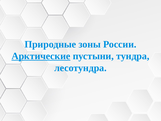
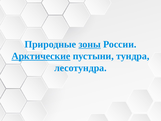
зоны underline: none -> present
